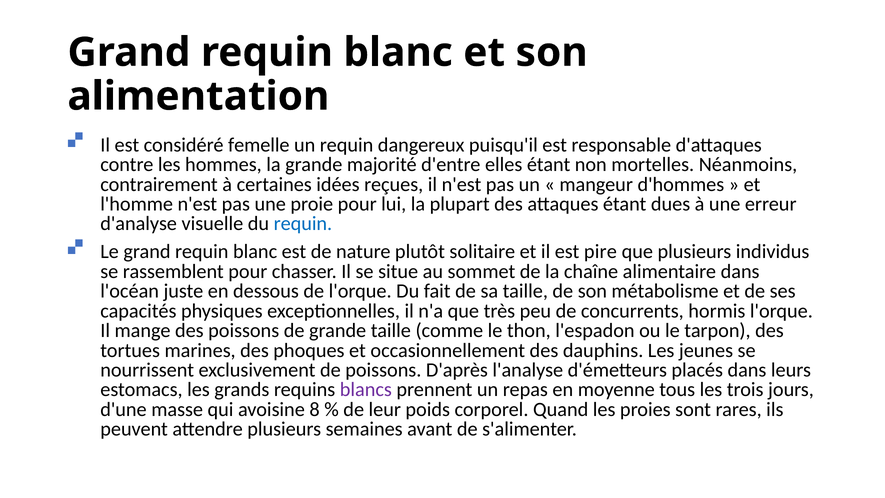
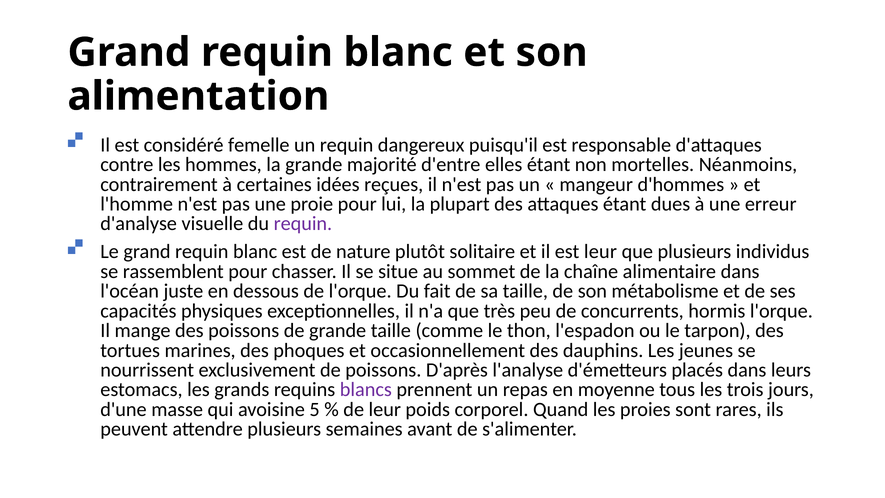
requin at (303, 224) colour: blue -> purple
est pire: pire -> leur
8: 8 -> 5
